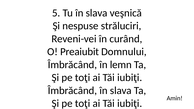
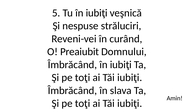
Tu în slava: slava -> iubiţi
Îmbrăcând în lemn: lemn -> iubiţi
